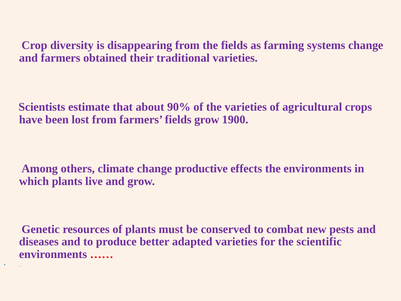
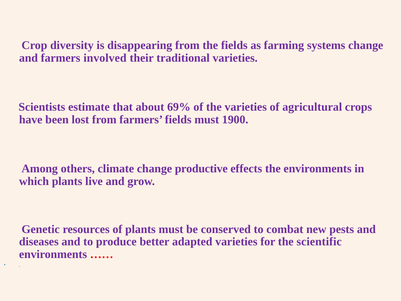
obtained: obtained -> involved
90%: 90% -> 69%
fields grow: grow -> must
